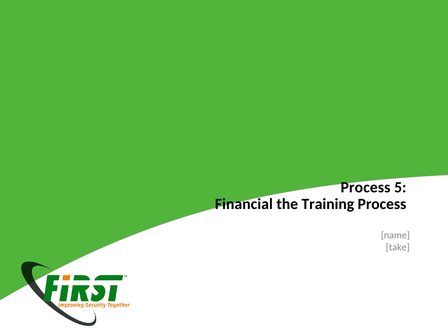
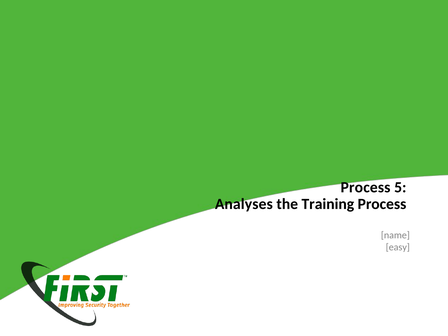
Financial: Financial -> Analyses
take: take -> easy
